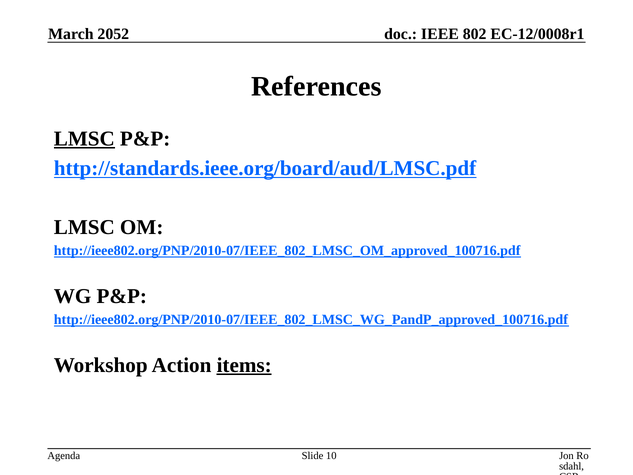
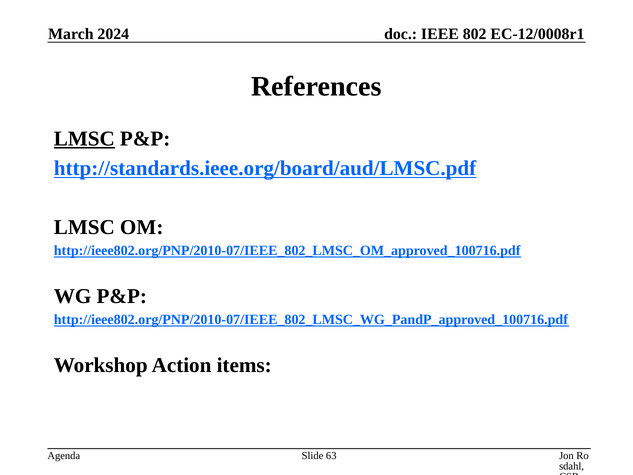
2052: 2052 -> 2024
items underline: present -> none
10: 10 -> 63
